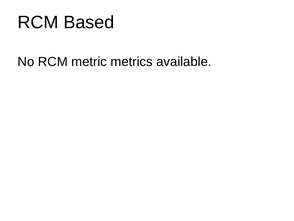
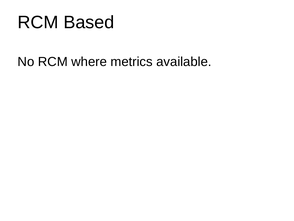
metric: metric -> where
